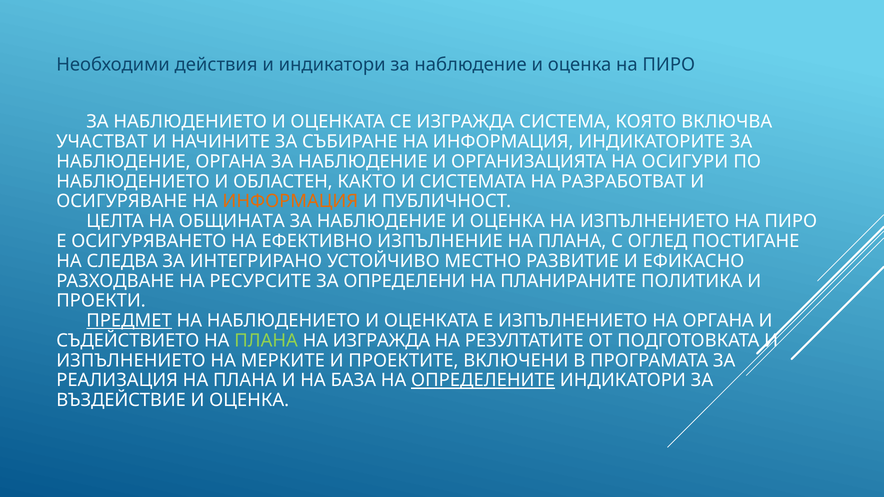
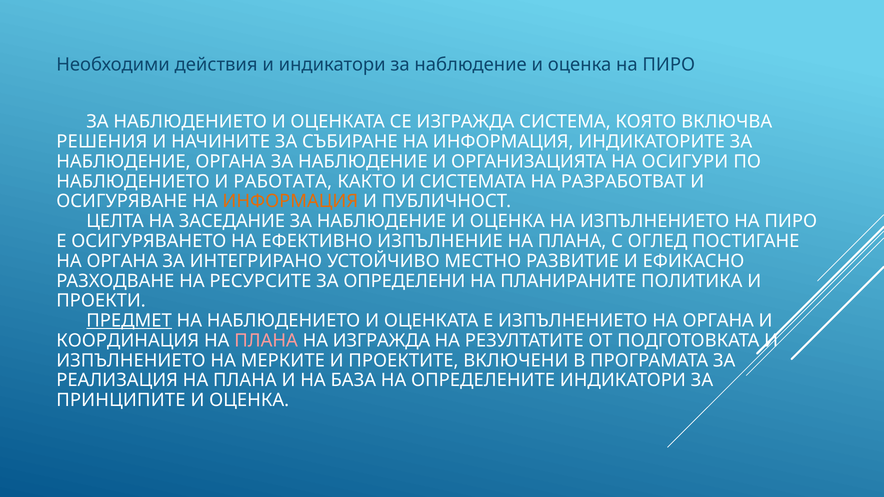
УЧАСТВАТ: УЧАСТВАТ -> РЕШЕНИЯ
ОБЛАСТЕН: ОБЛАСТЕН -> РАБОТАТА
ОБЩИНАТА: ОБЩИНАТА -> ЗАСЕДАНИЕ
СЛЕДВА at (122, 261): СЛЕДВА -> ОРГАНА
СЪДЕЙСТВИЕТО: СЪДЕЙСТВИЕТО -> КООРДИНАЦИЯ
ПЛАНА at (266, 341) colour: light green -> pink
ОПРЕДЕЛЕНИТЕ underline: present -> none
ВЪЗДЕЙСТВИЕ: ВЪЗДЕЙСТВИЕ -> ПРИНЦИПИТЕ
